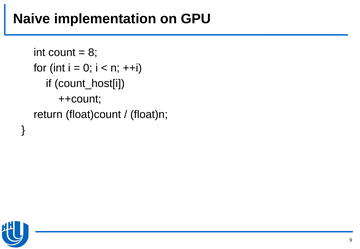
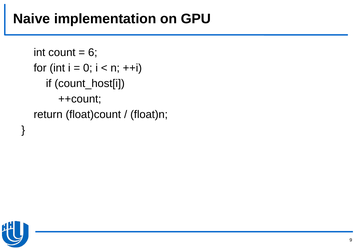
8: 8 -> 6
